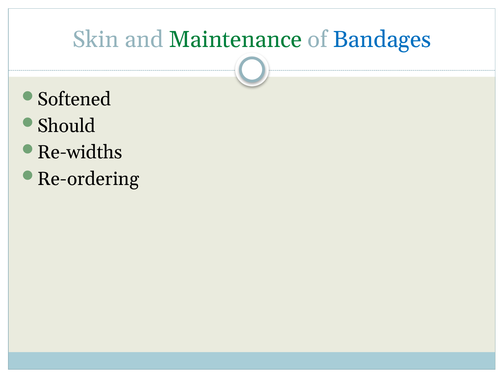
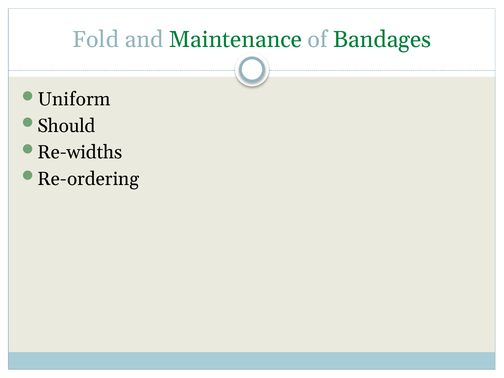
Skin: Skin -> Fold
Bandages colour: blue -> green
Softened: Softened -> Uniform
